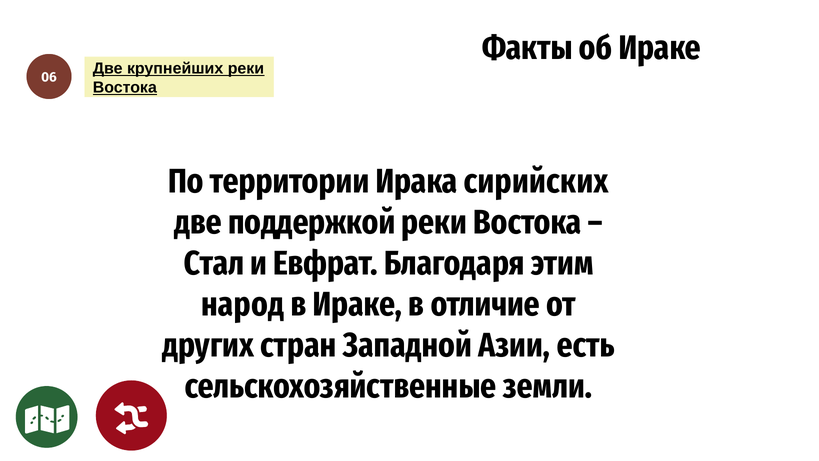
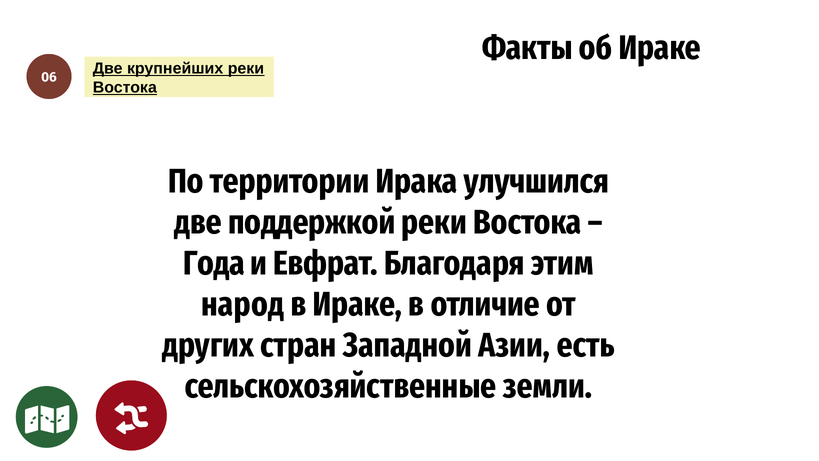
сирийских: сирийских -> улучшился
Стал: Стал -> Года
